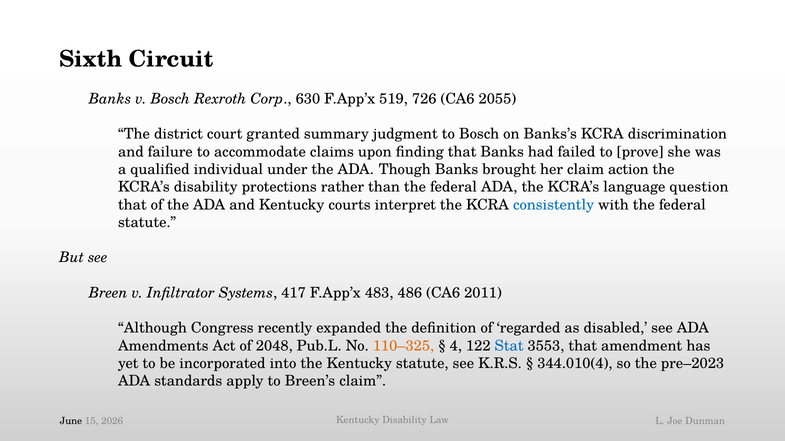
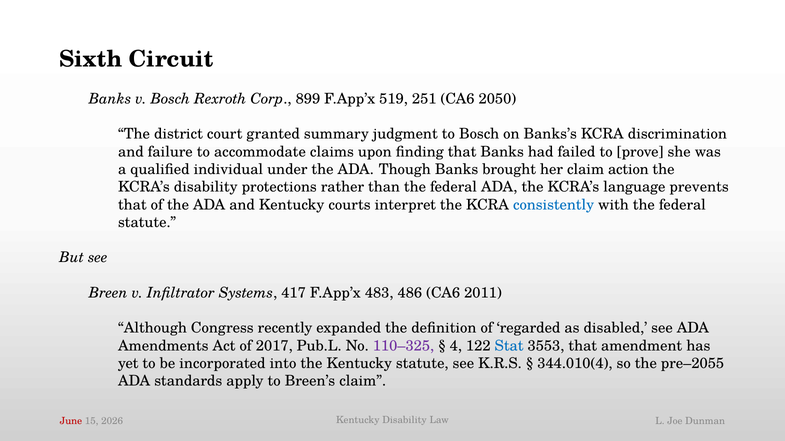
630: 630 -> 899
726: 726 -> 251
2055: 2055 -> 2050
question: question -> prevents
2048: 2048 -> 2017
110–325 colour: orange -> purple
pre–2023: pre–2023 -> pre–2055
June colour: black -> red
